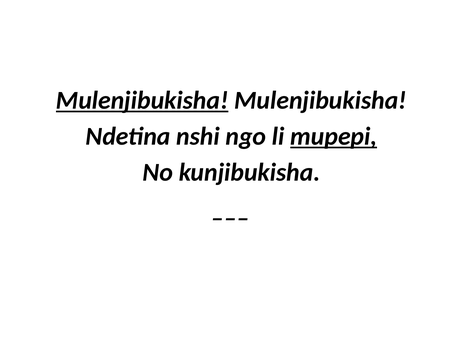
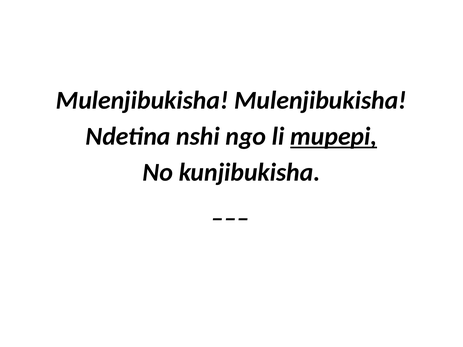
Mulenjibukisha at (142, 101) underline: present -> none
